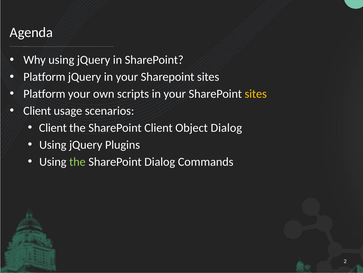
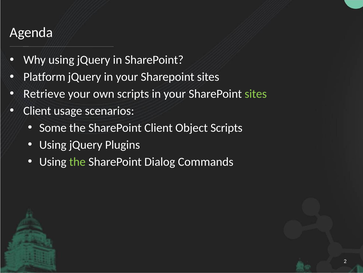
Platform at (44, 94): Platform -> Retrieve
sites at (256, 94) colour: yellow -> light green
Client at (53, 128): Client -> Some
Object Dialog: Dialog -> Scripts
